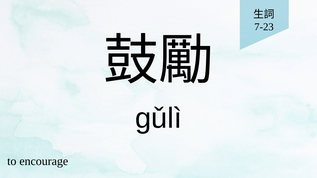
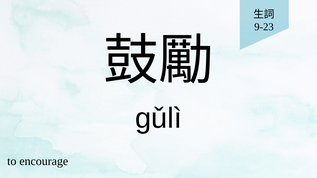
7-23: 7-23 -> 9-23
